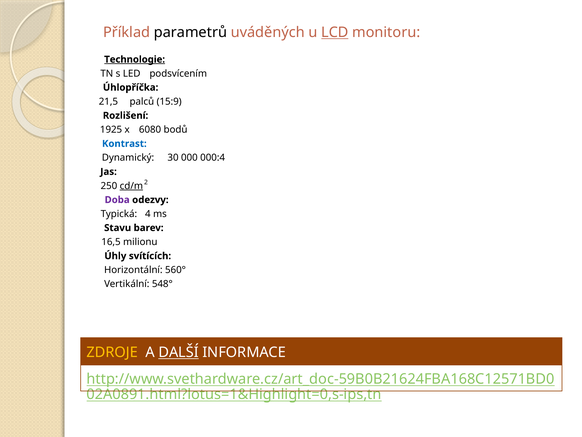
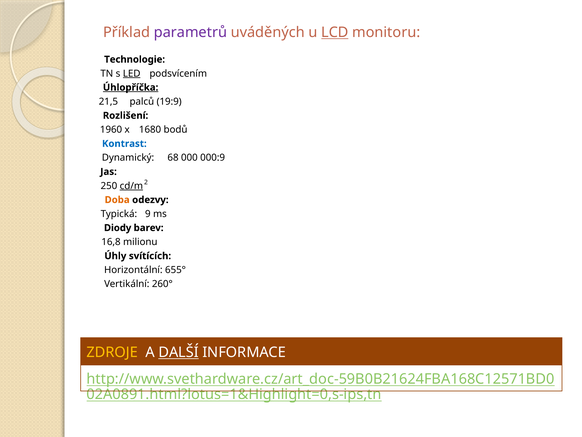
parametrů colour: black -> purple
Technologie underline: present -> none
LED underline: none -> present
Úhlopříčka underline: none -> present
15:9: 15:9 -> 19:9
1925: 1925 -> 1960
6080: 6080 -> 1680
30: 30 -> 68
000:4: 000:4 -> 000:9
Doba colour: purple -> orange
4: 4 -> 9
Stavu: Stavu -> Diody
16,5: 16,5 -> 16,8
560°: 560° -> 655°
548°: 548° -> 260°
